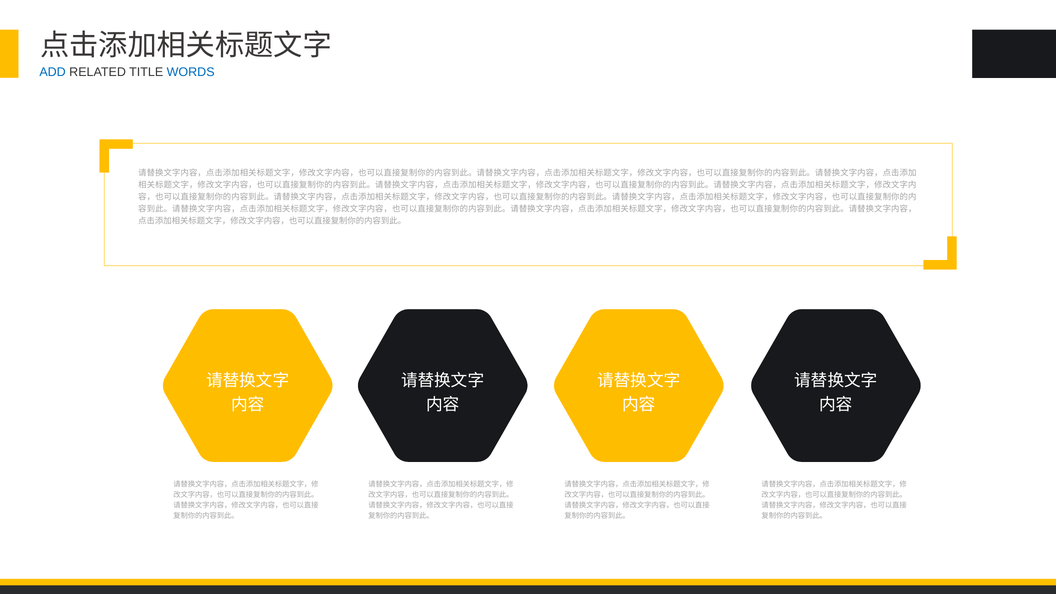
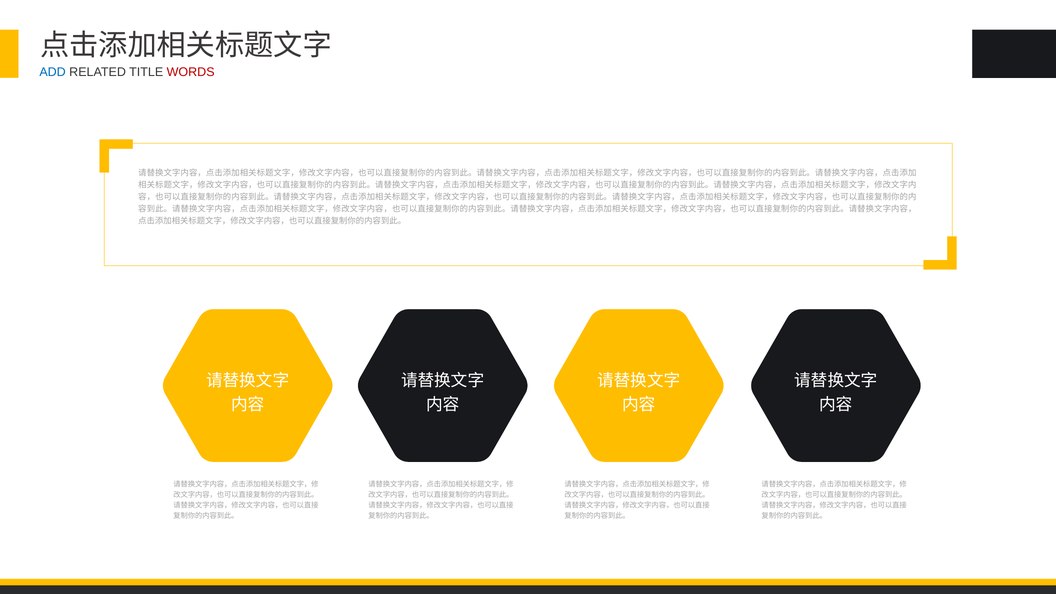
WORDS colour: blue -> red
